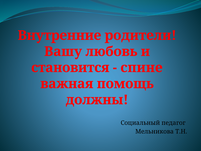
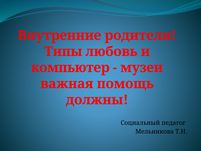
Вашу: Вашу -> Типы
становится: становится -> компьютер
спине: спине -> музеи
